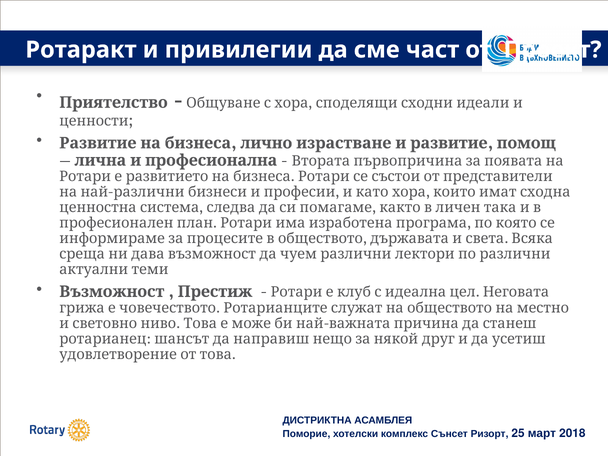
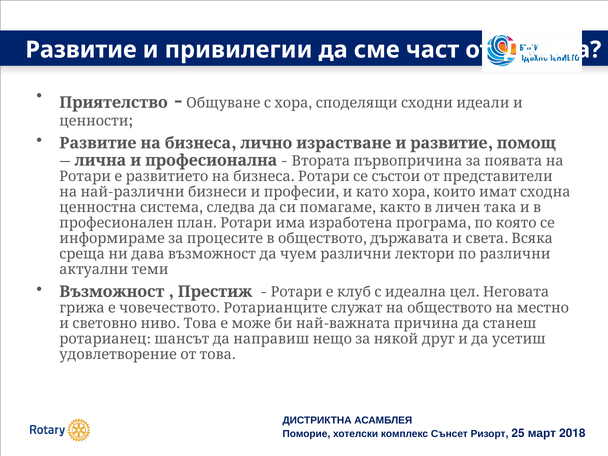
Ротаракт: Ротаракт -> Развитие
Проект: Проект -> Децата
